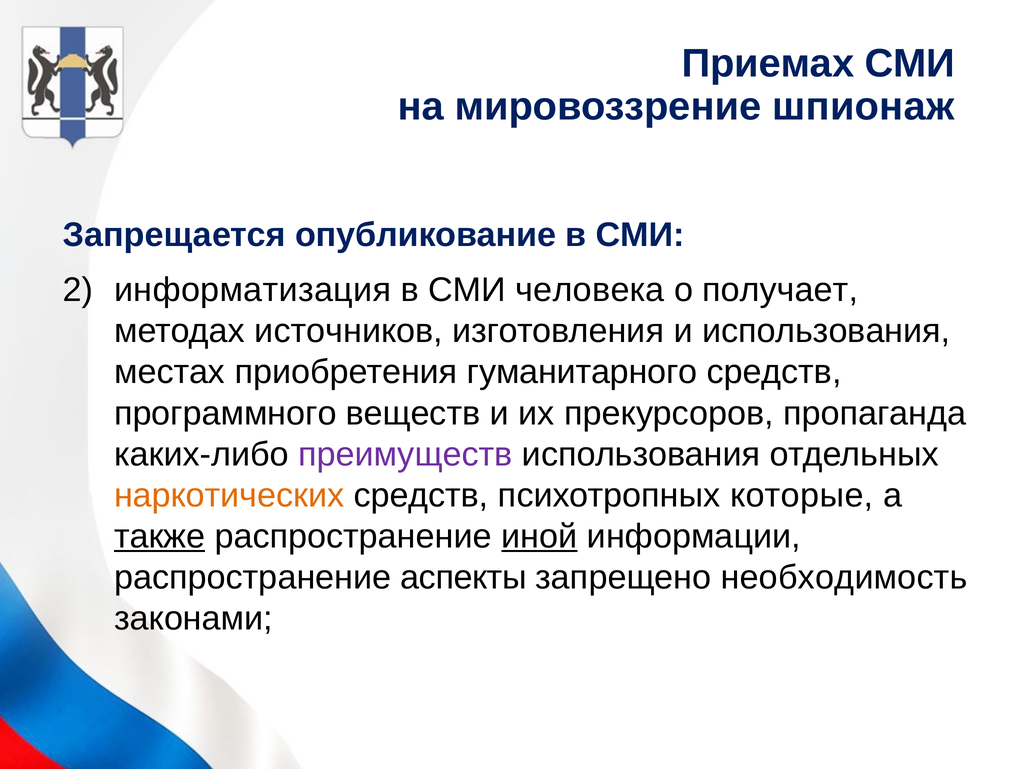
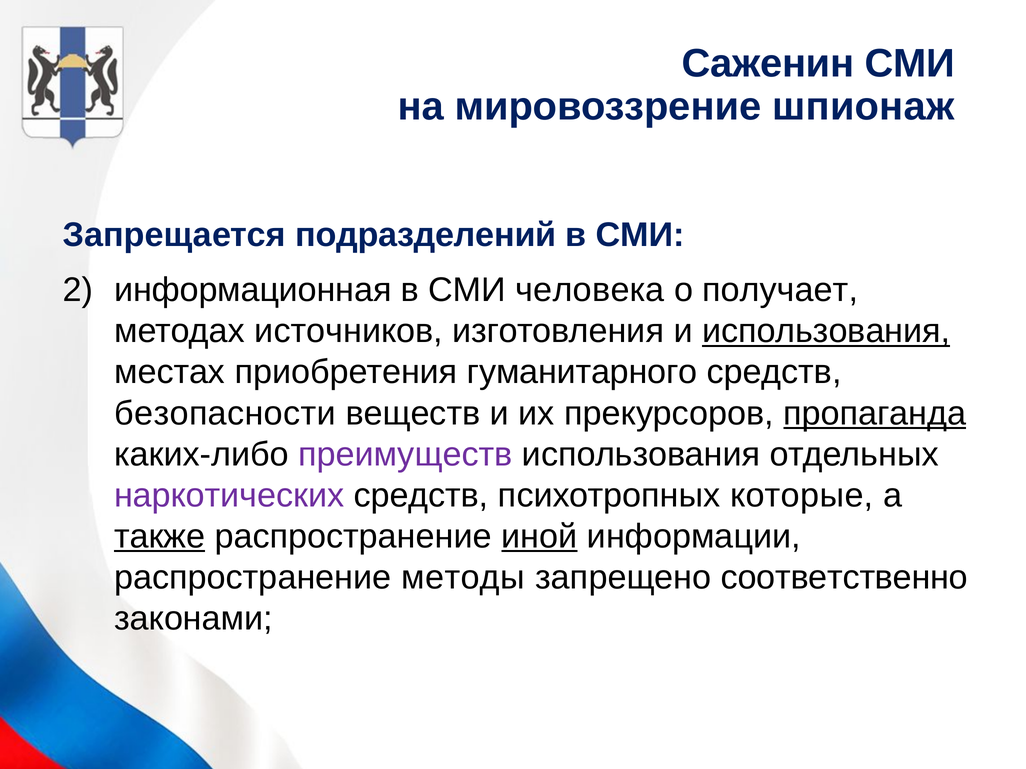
Приемах: Приемах -> Саженин
опубликование: опубликование -> подразделений
информатизация: информатизация -> информационная
использования at (826, 331) underline: none -> present
программного: программного -> безопасности
пропаганда underline: none -> present
наркотических colour: orange -> purple
аспекты: аспекты -> методы
необходимость: необходимость -> соответственно
